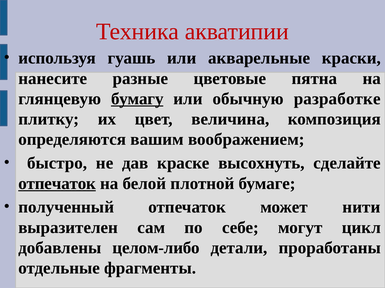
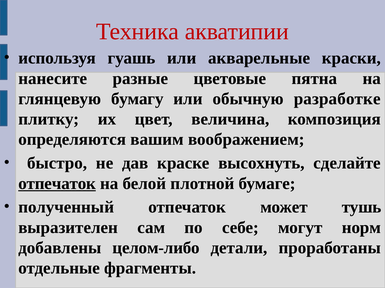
бумагу underline: present -> none
нити: нити -> тушь
цикл: цикл -> норм
